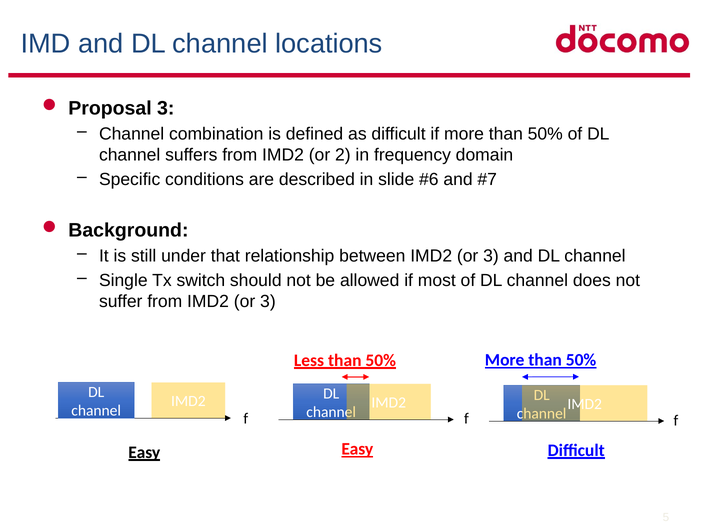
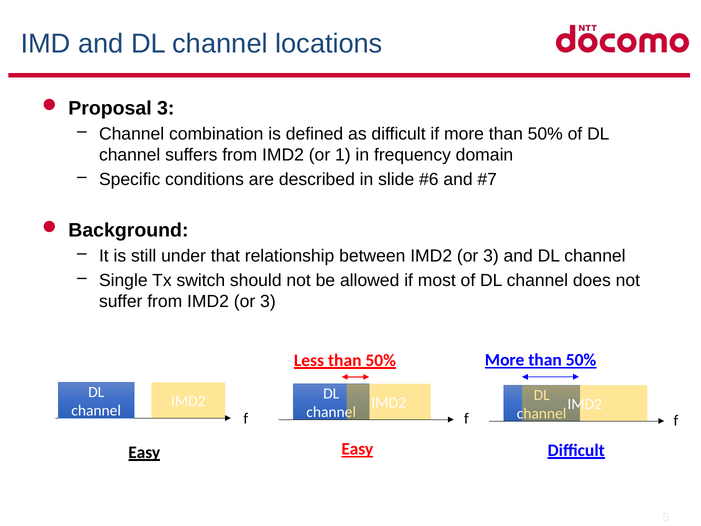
2: 2 -> 1
